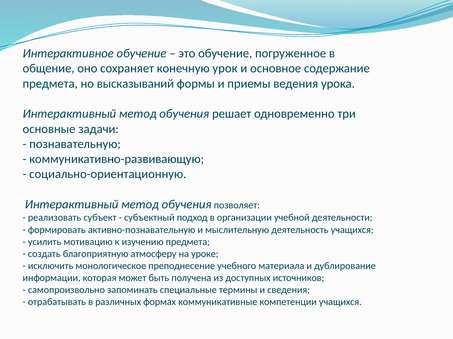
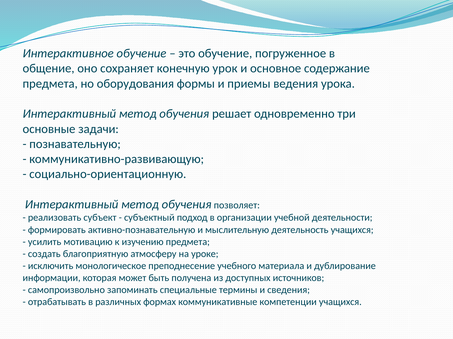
высказываний: высказываний -> оборудования
